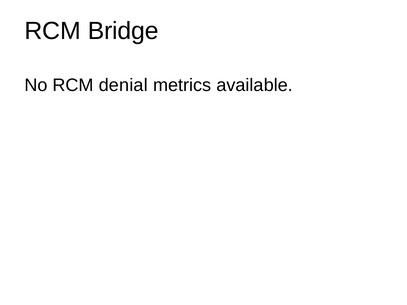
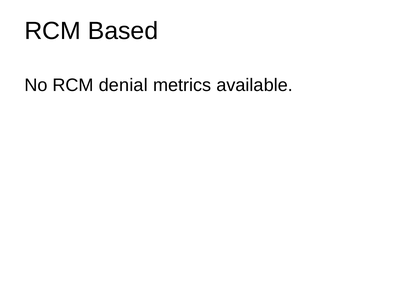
Bridge: Bridge -> Based
